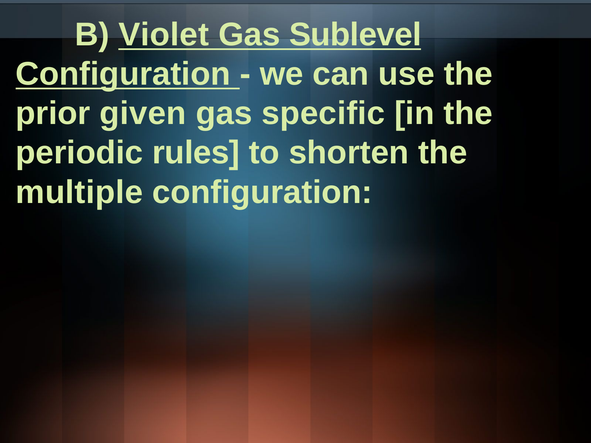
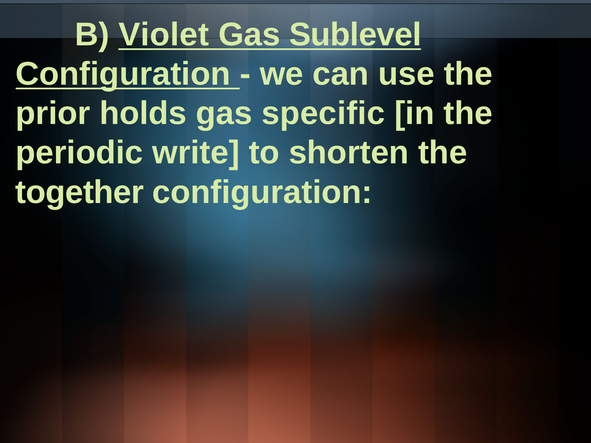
given: given -> holds
rules: rules -> write
multiple: multiple -> together
